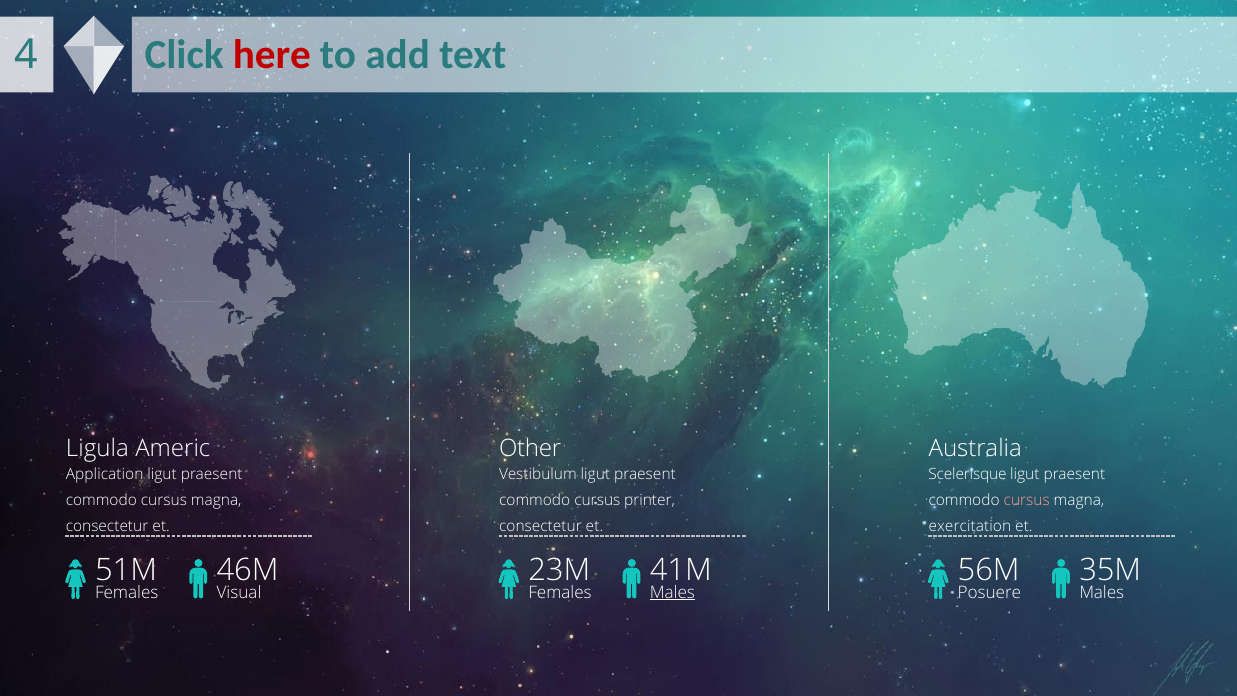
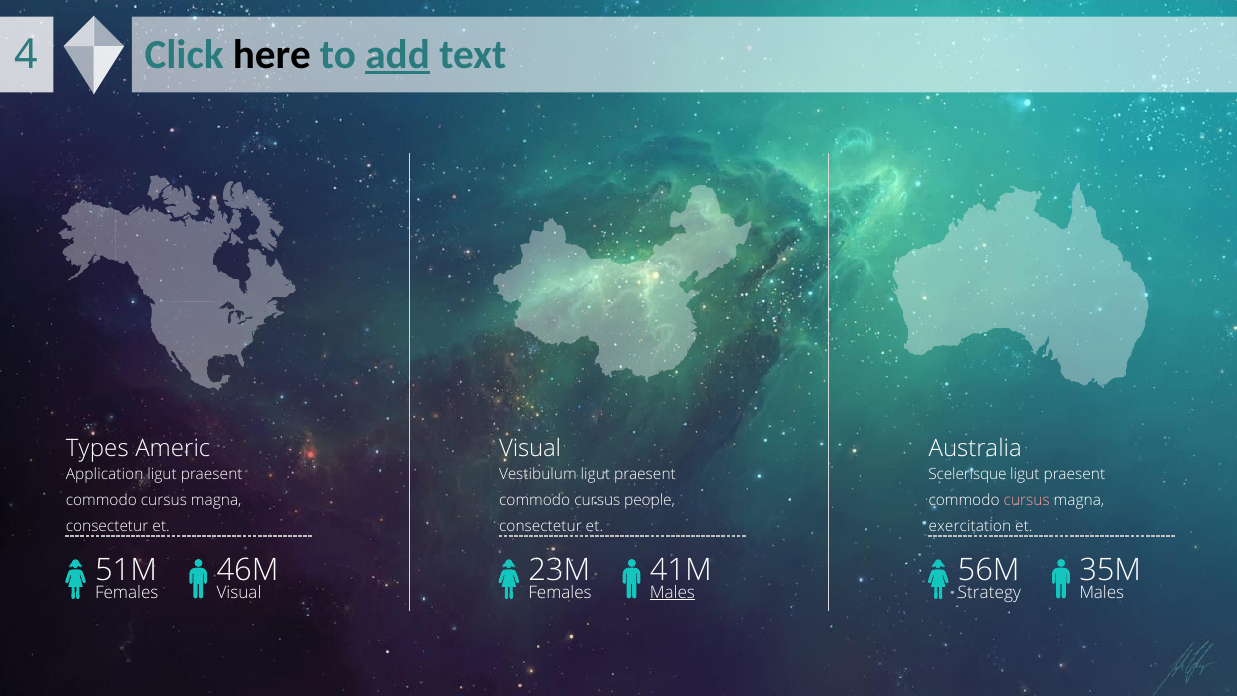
here colour: red -> black
add underline: none -> present
Ligula: Ligula -> Types
Other at (530, 448): Other -> Visual
printer: printer -> people
Posuere: Posuere -> Strategy
